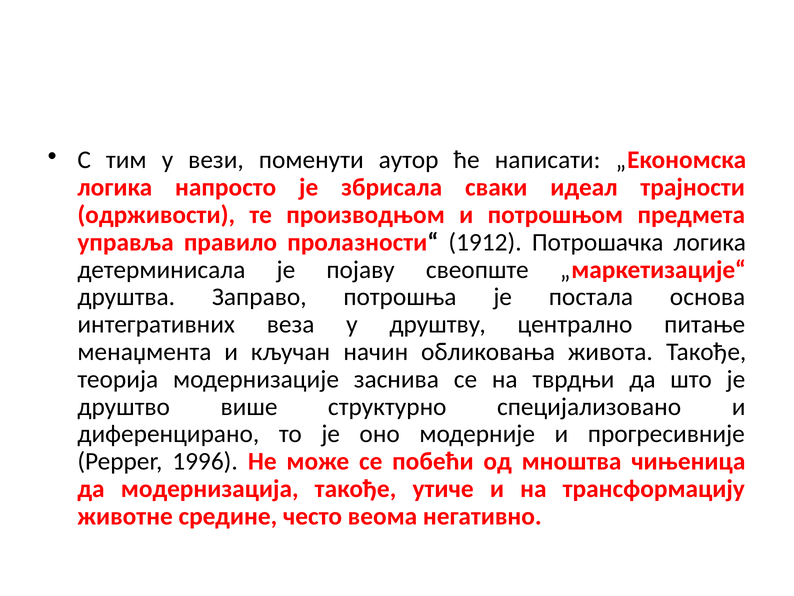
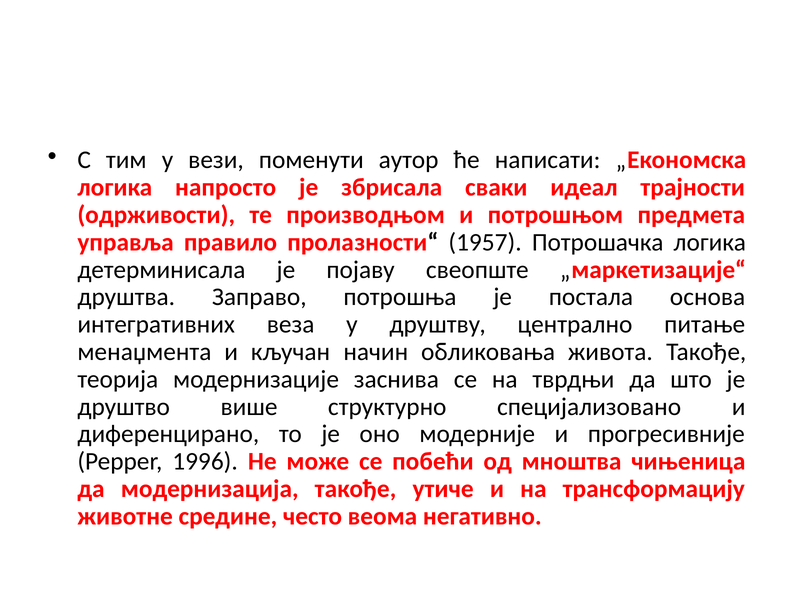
1912: 1912 -> 1957
